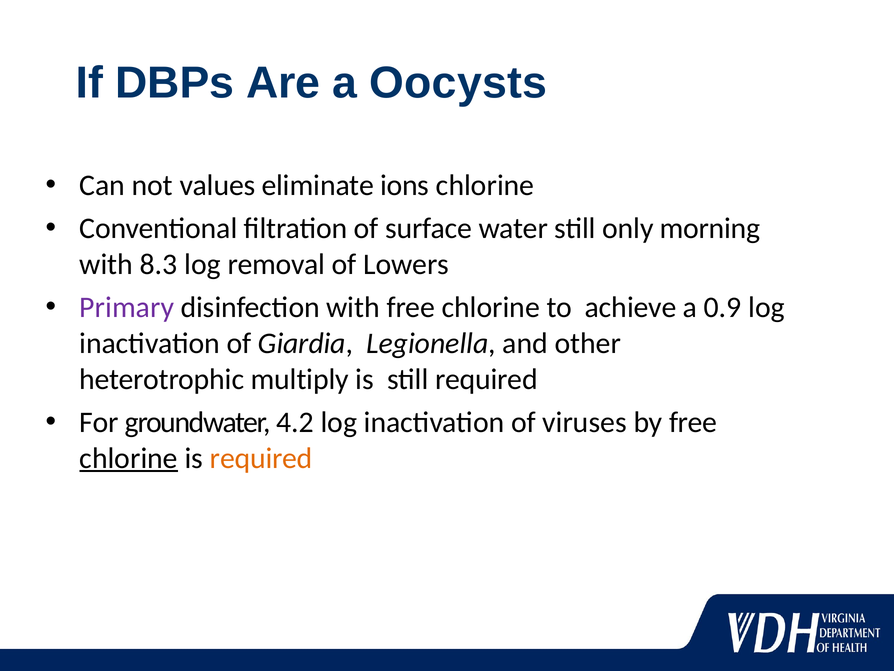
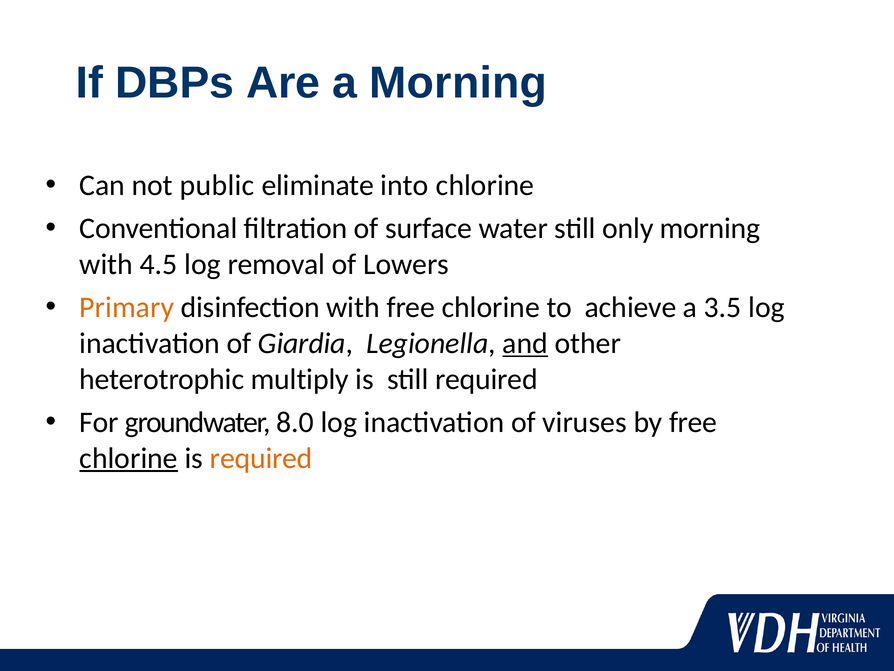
a Oocysts: Oocysts -> Morning
values: values -> public
ions: ions -> into
8.3: 8.3 -> 4.5
Primary colour: purple -> orange
0.9: 0.9 -> 3.5
and underline: none -> present
4.2: 4.2 -> 8.0
